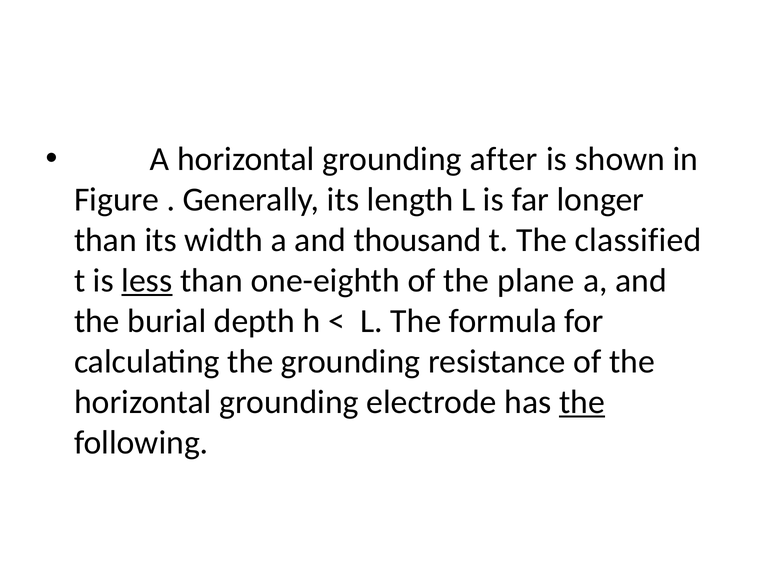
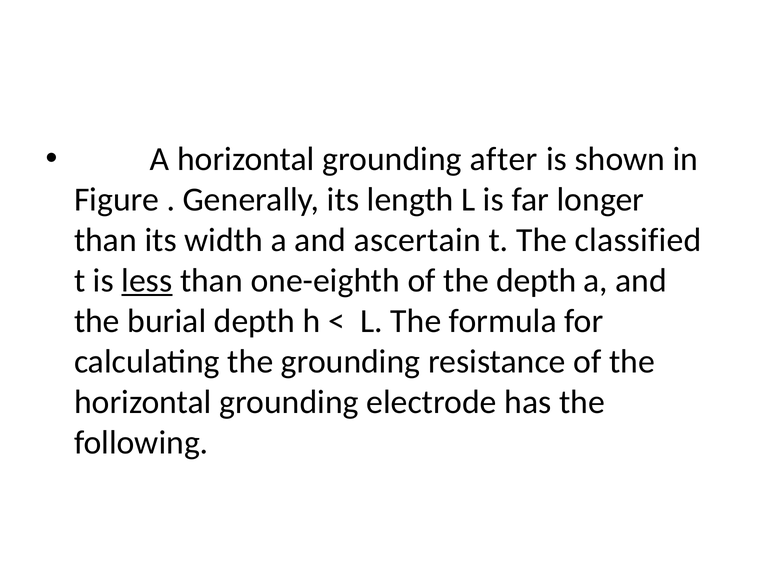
thousand: thousand -> ascertain
the plane: plane -> depth
the at (582, 402) underline: present -> none
